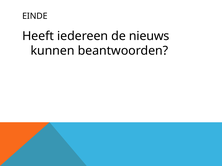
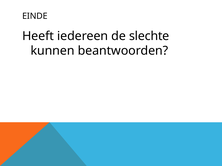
nieuws: nieuws -> slechte
